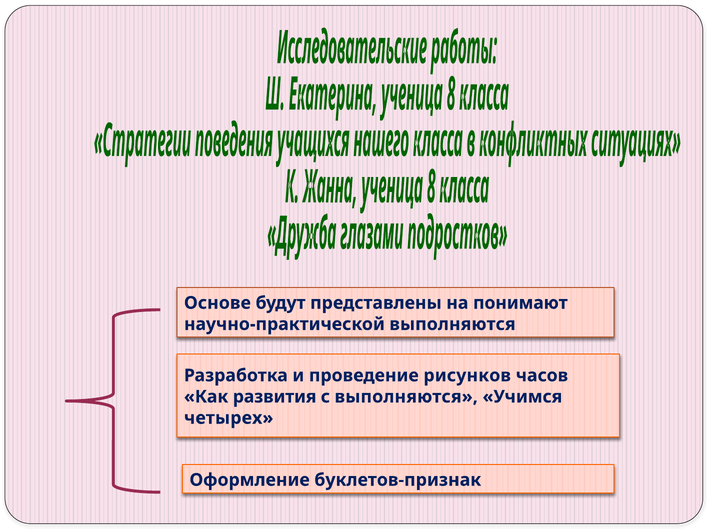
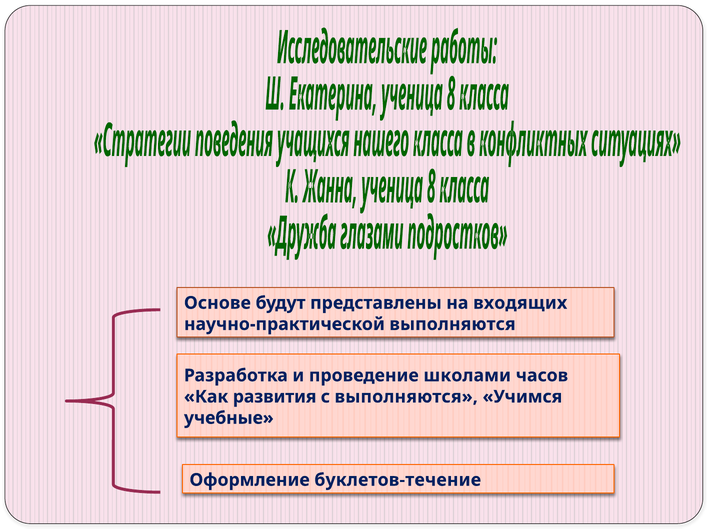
понимают: понимают -> входящих
рисунков: рисунков -> школами
четырех: четырех -> учебные
буклетов-признак: буклетов-признак -> буклетов-течение
